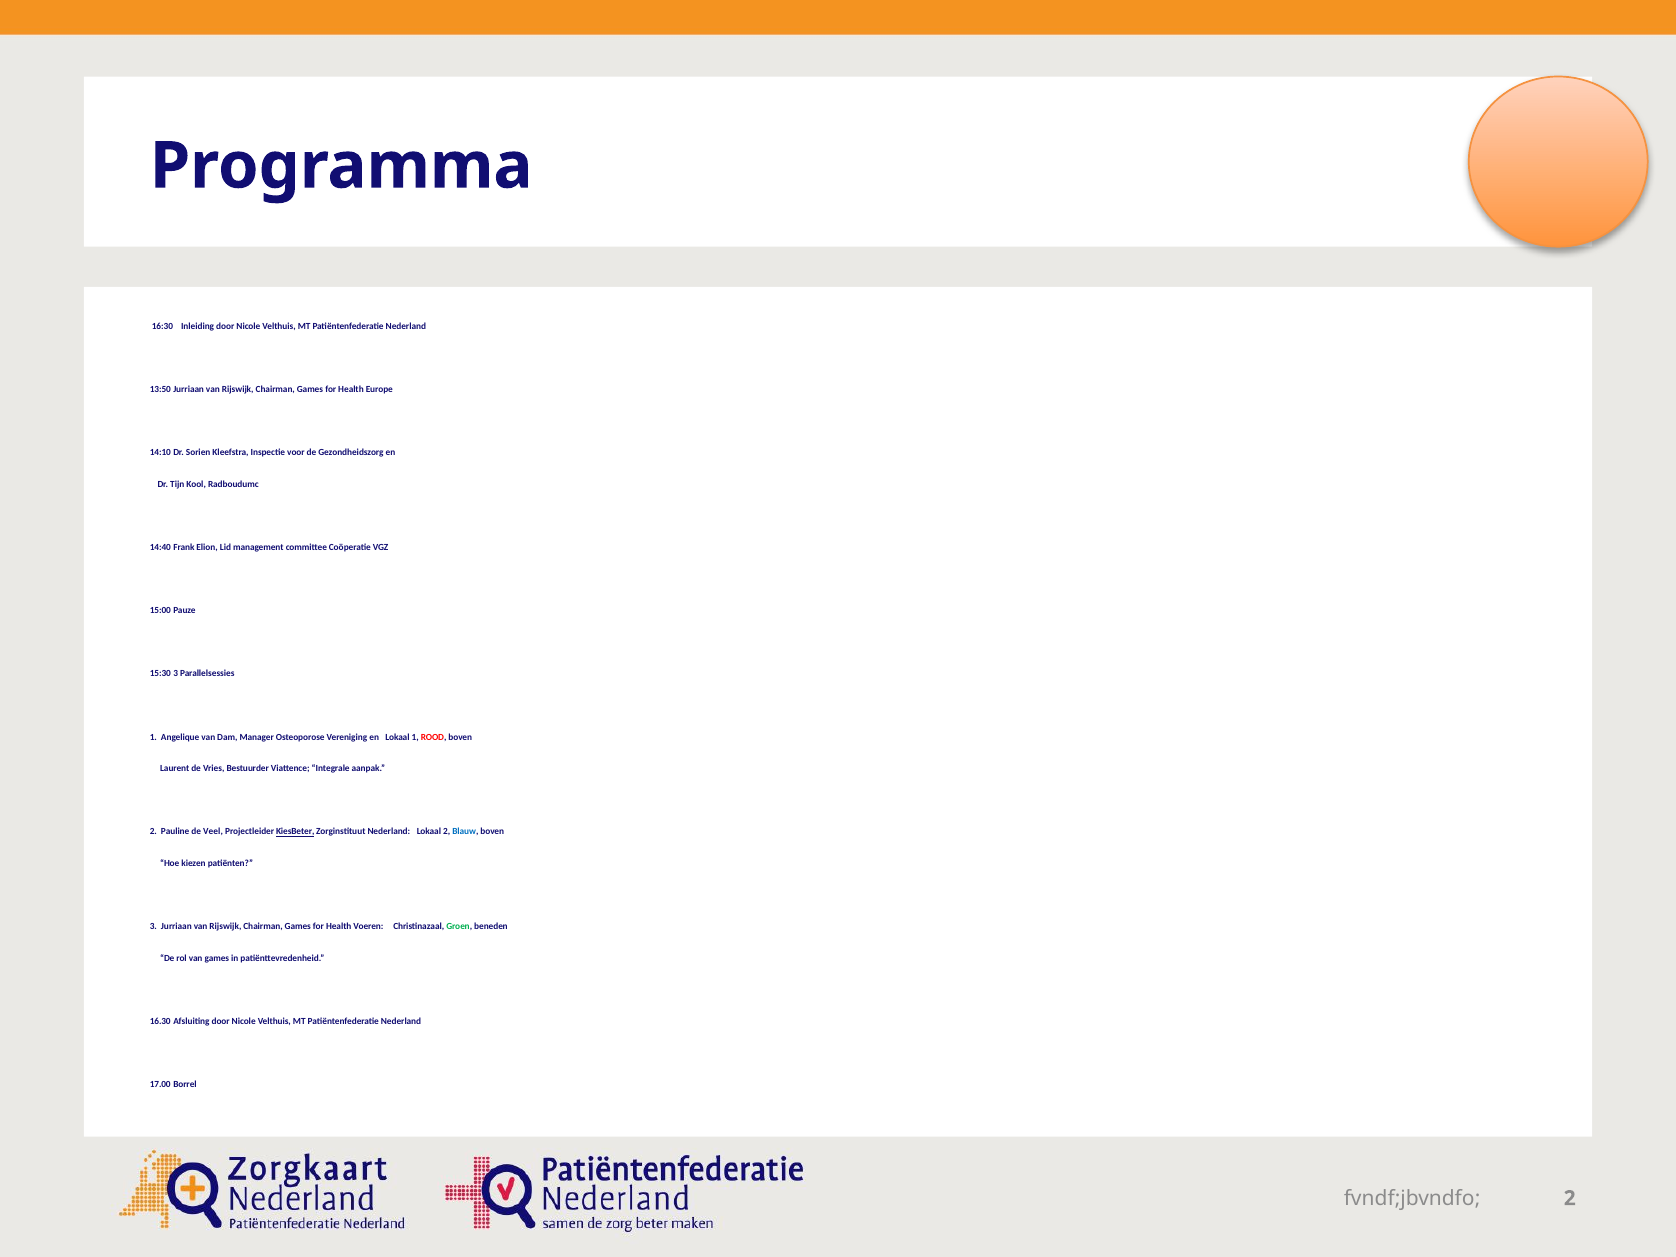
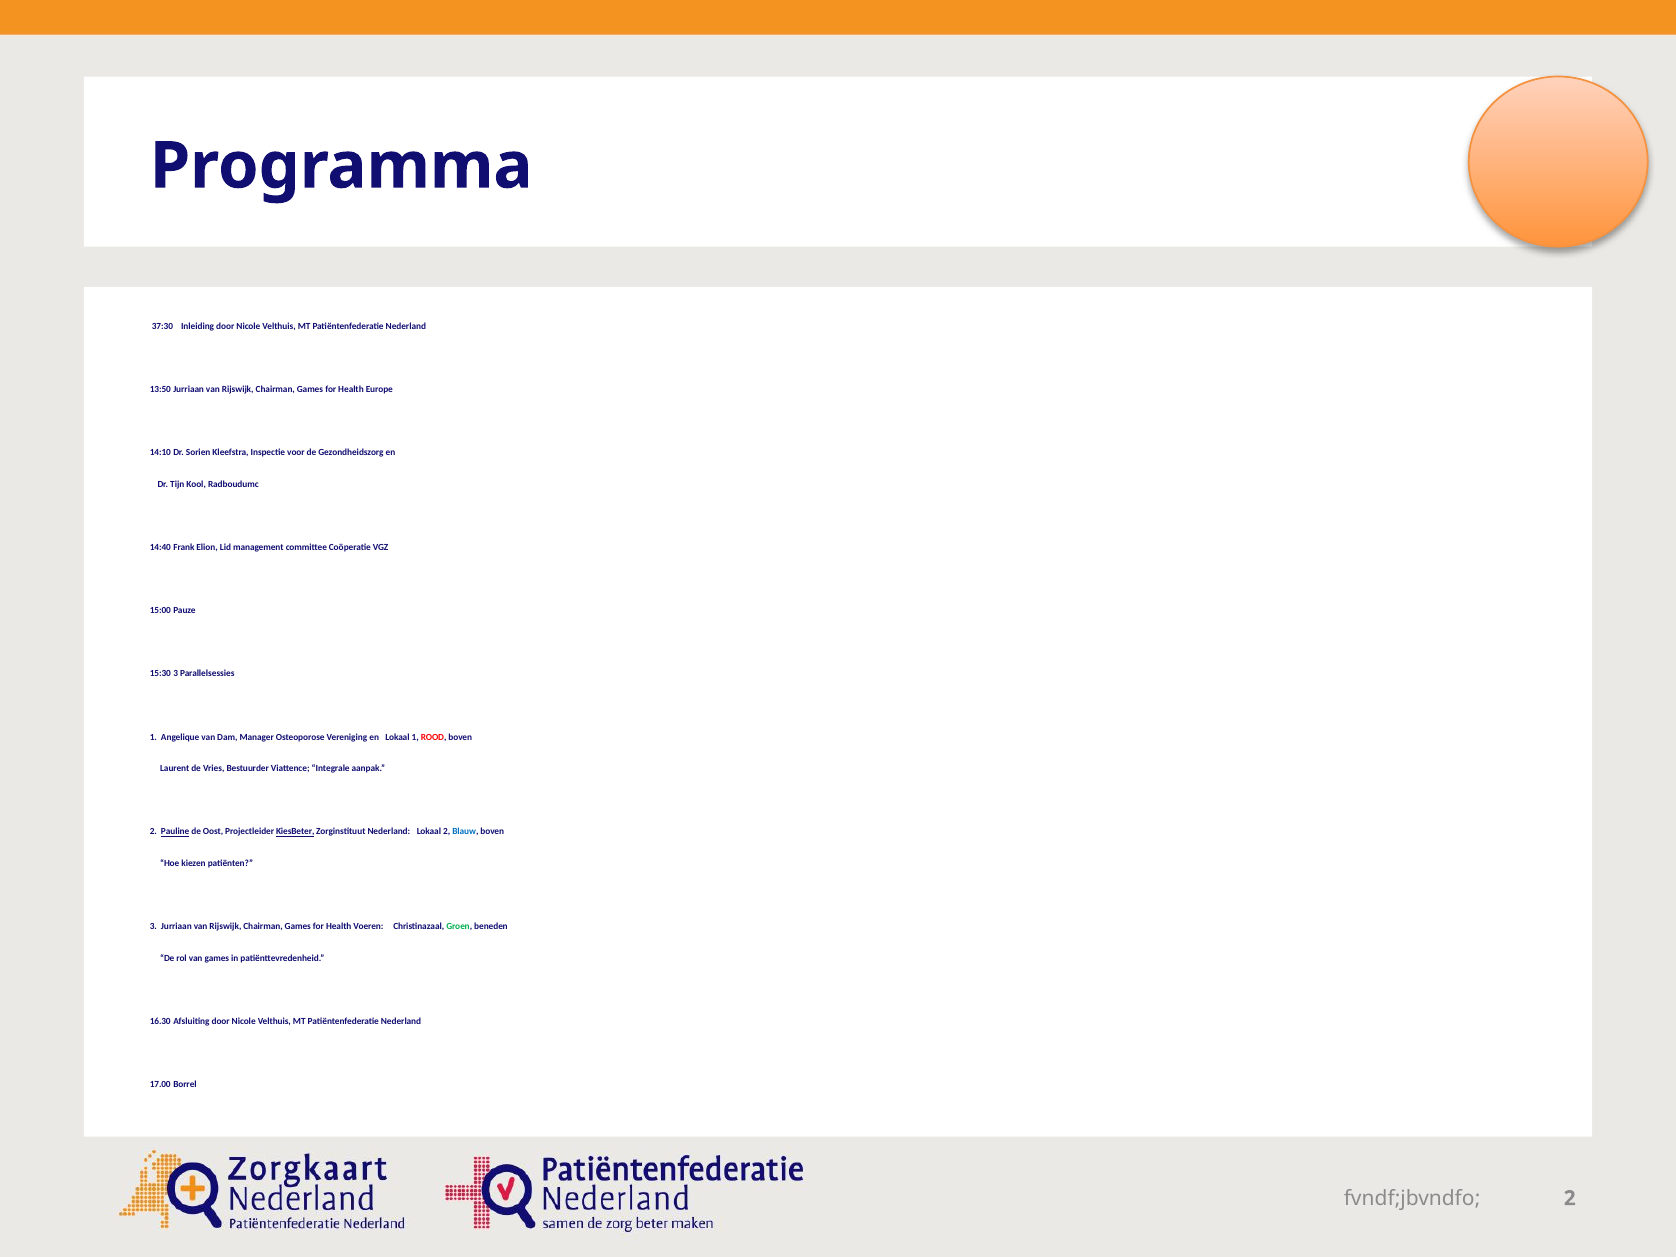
16:30: 16:30 -> 37:30
Pauline underline: none -> present
Veel: Veel -> Oost
